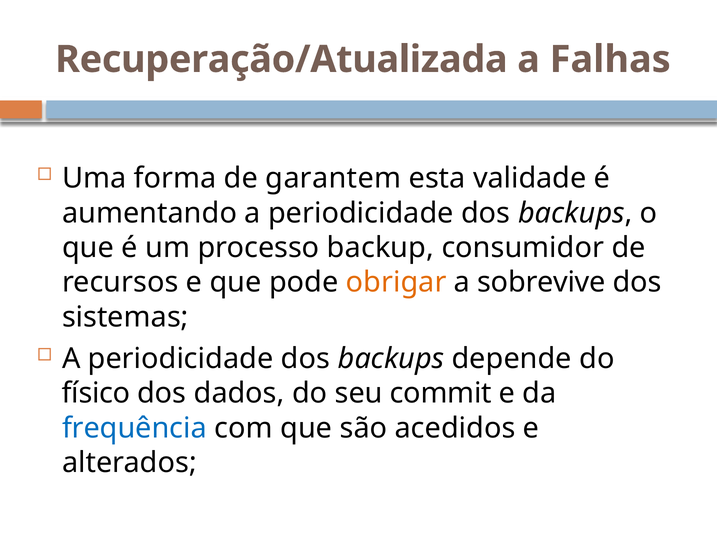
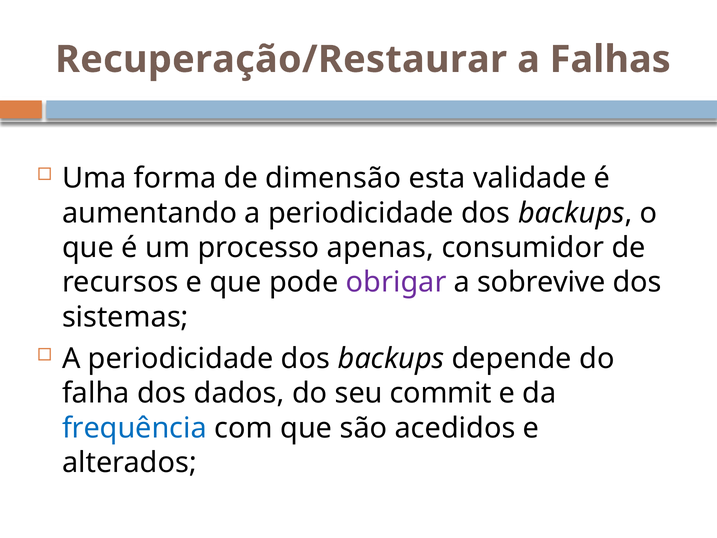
Recuperação/Atualizada: Recuperação/Atualizada -> Recuperação/Restaurar
garantem: garantem -> dimensão
backup: backup -> apenas
obrigar colour: orange -> purple
físico: físico -> falha
